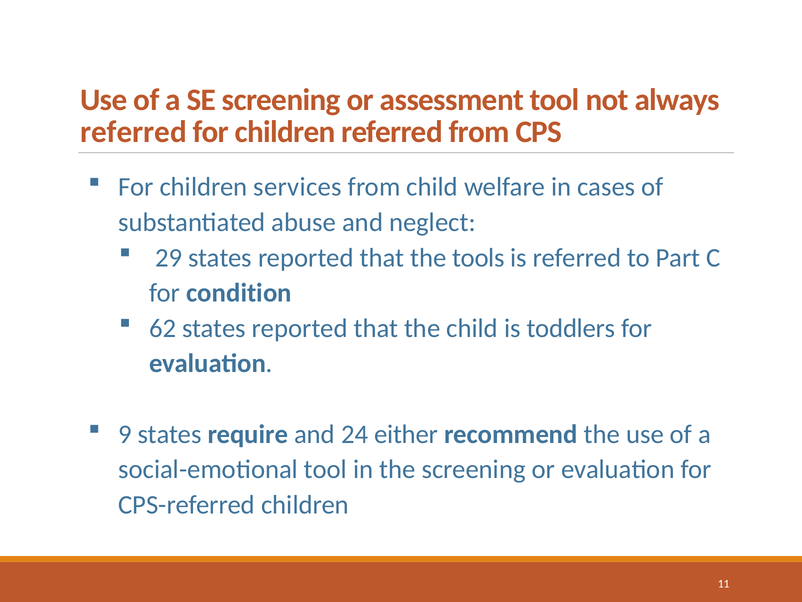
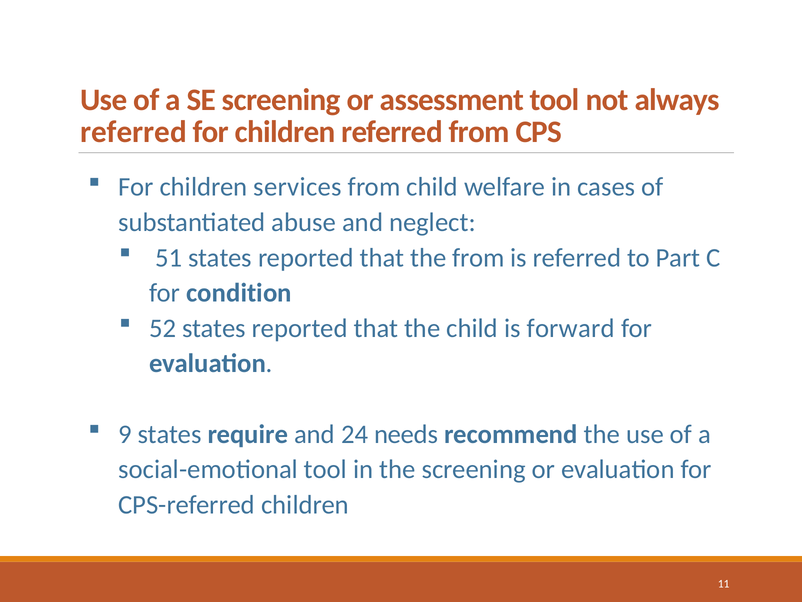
29: 29 -> 51
the tools: tools -> from
62: 62 -> 52
toddlers: toddlers -> forward
either: either -> needs
